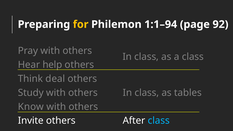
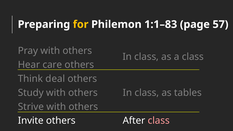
1:1–94: 1:1–94 -> 1:1–83
92: 92 -> 57
help: help -> care
Know: Know -> Strive
class at (159, 121) colour: light blue -> pink
